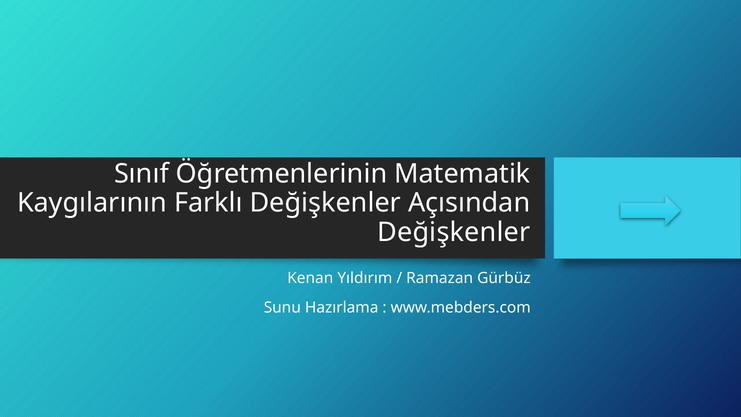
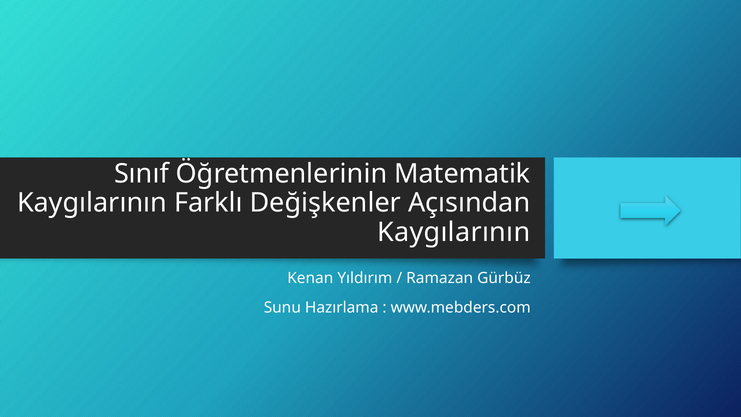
Değişkenler at (454, 232): Değişkenler -> Kaygılarının
